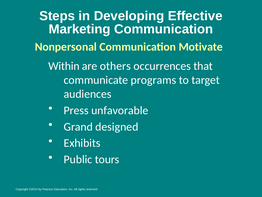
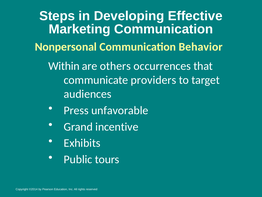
Motivate: Motivate -> Behavior
programs: programs -> providers
designed: designed -> incentive
